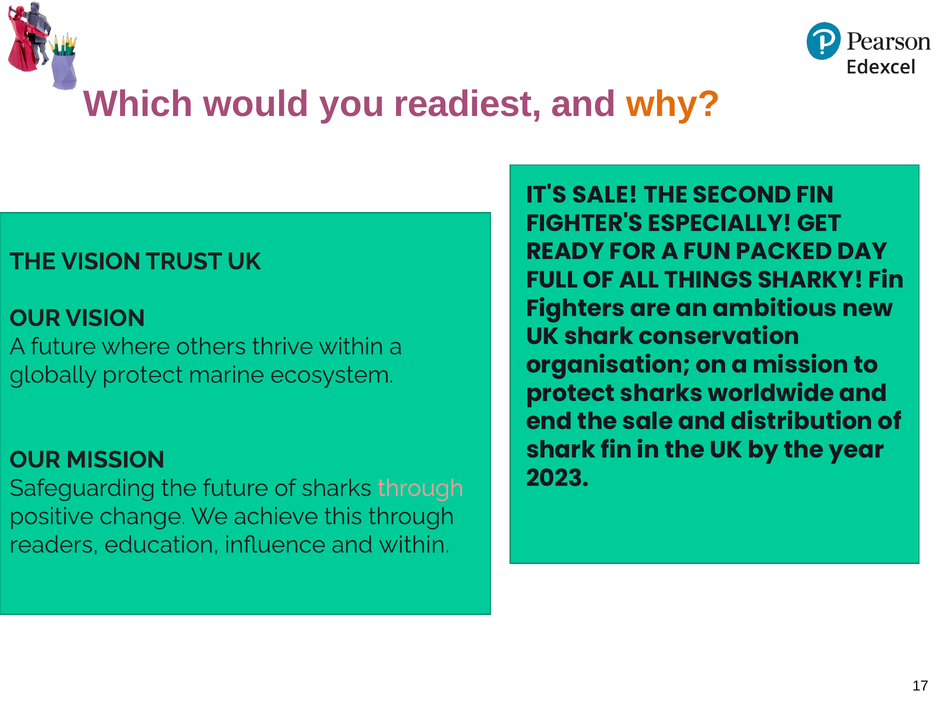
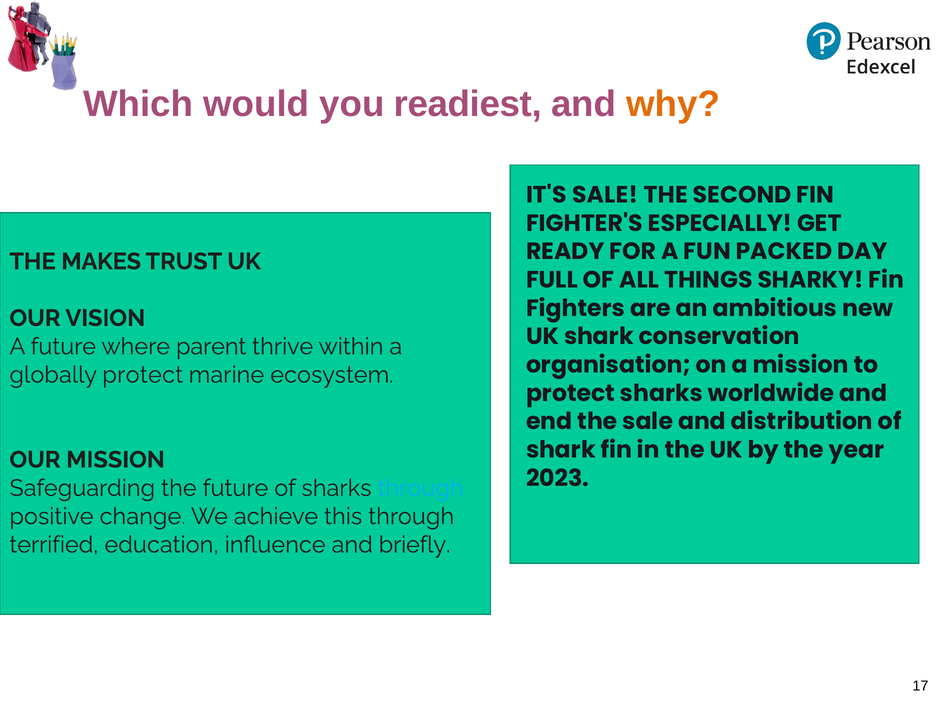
THE VISION: VISION -> MAKES
others: others -> parent
through at (421, 488) colour: pink -> light blue
readers: readers -> terrified
and within: within -> briefly
